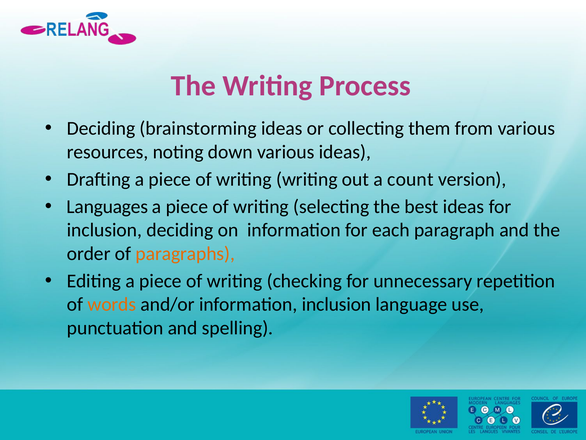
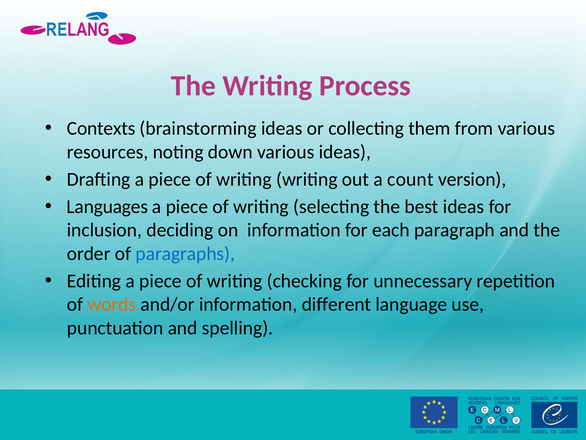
Deciding at (101, 128): Deciding -> Contexts
paragraphs colour: orange -> blue
information inclusion: inclusion -> different
